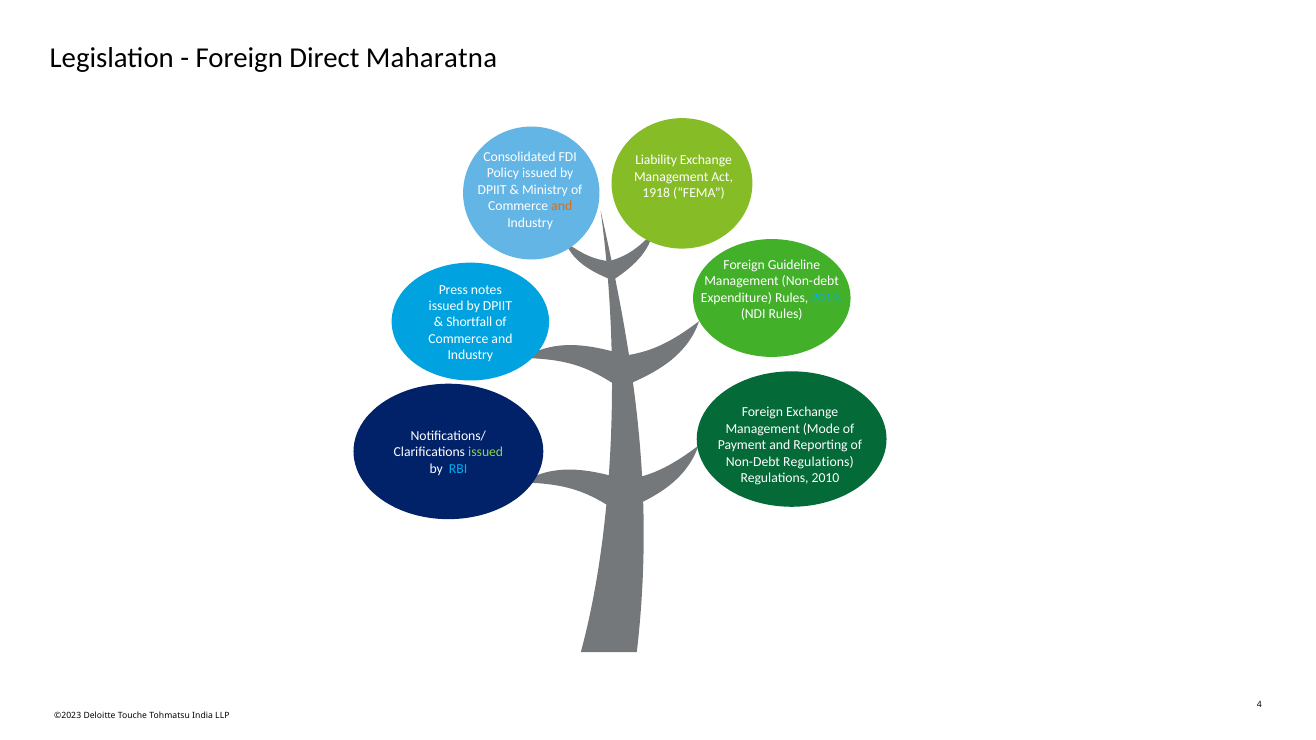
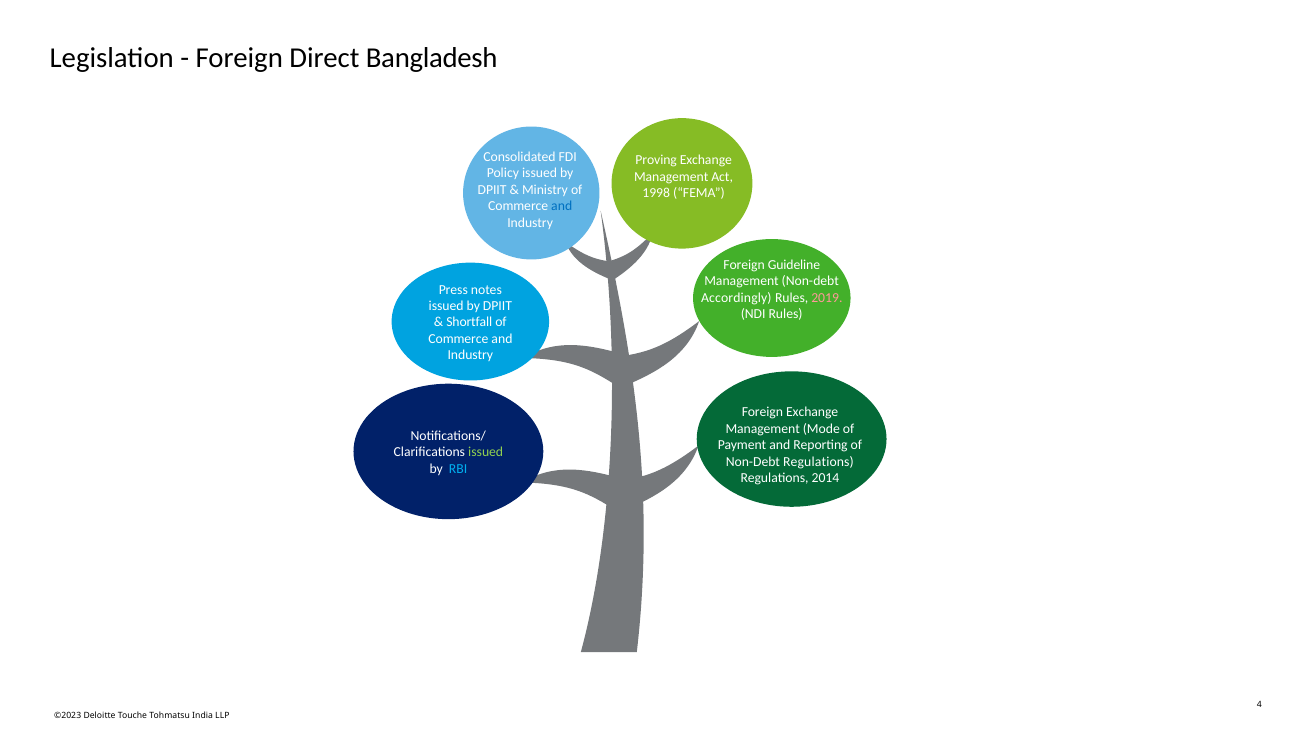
Maharatna: Maharatna -> Bangladesh
Liability: Liability -> Proving
1918: 1918 -> 1998
and at (562, 206) colour: orange -> blue
Expenditure: Expenditure -> Accordingly
2019 colour: light blue -> pink
2010: 2010 -> 2014
